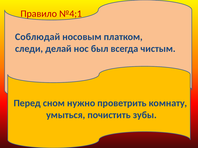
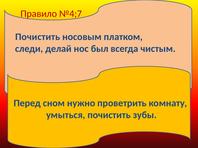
№4;1: №4;1 -> №4;7
Соблюдай at (38, 37): Соблюдай -> Почистить
